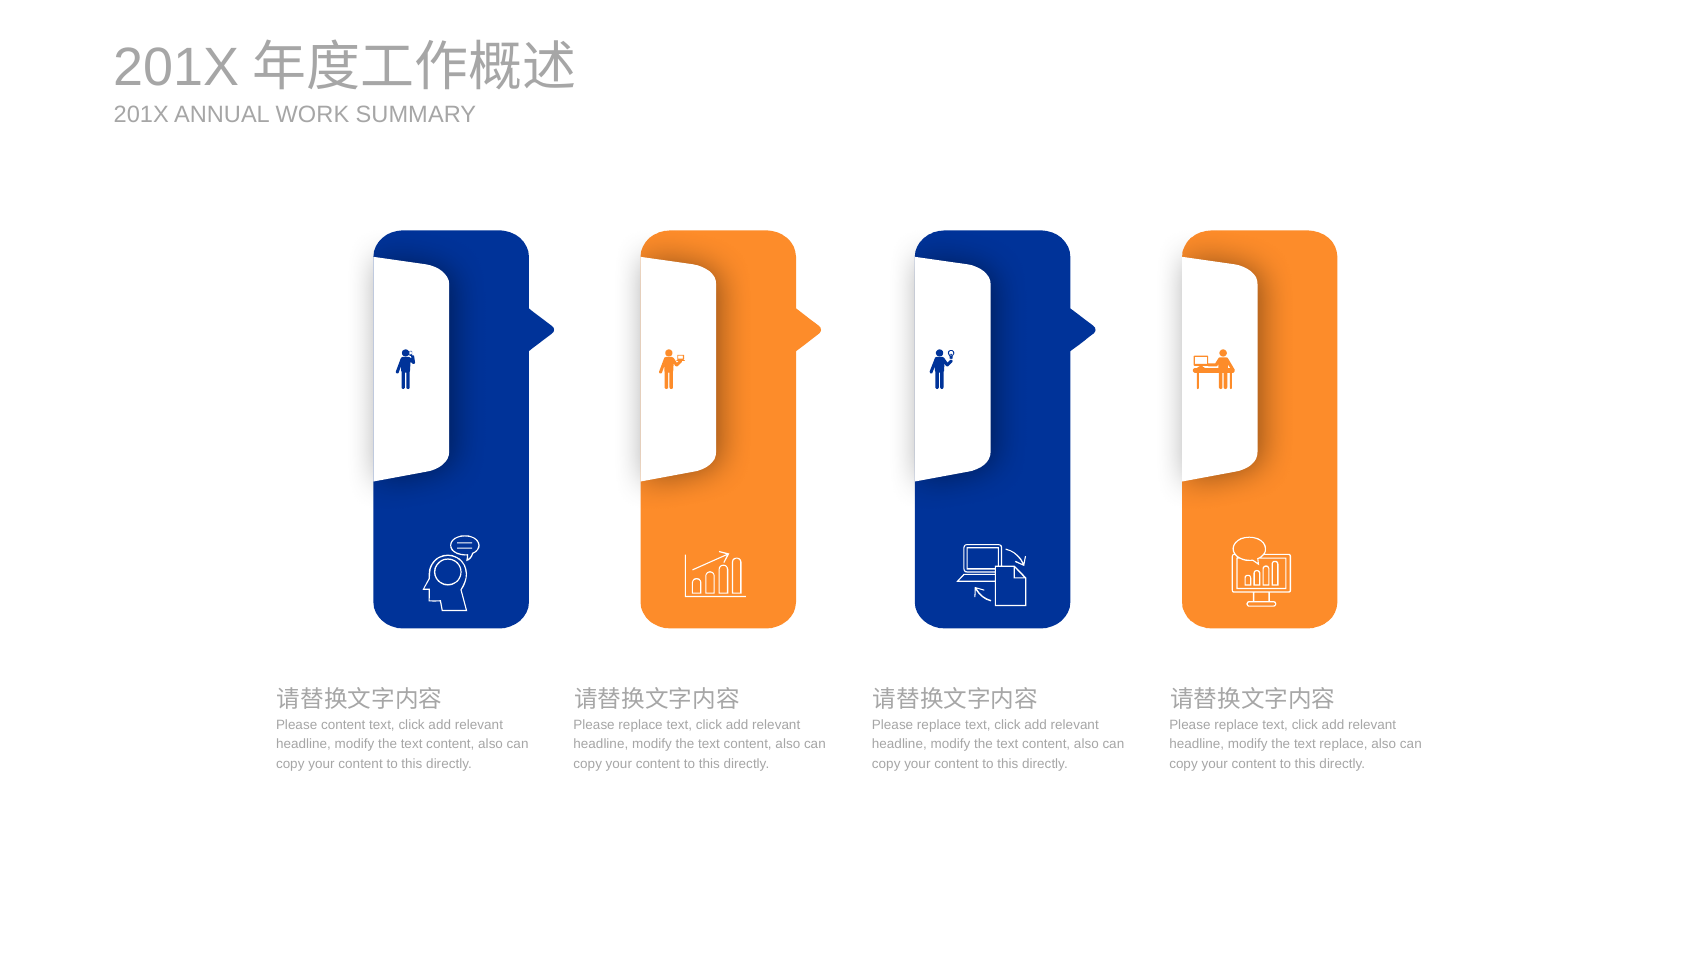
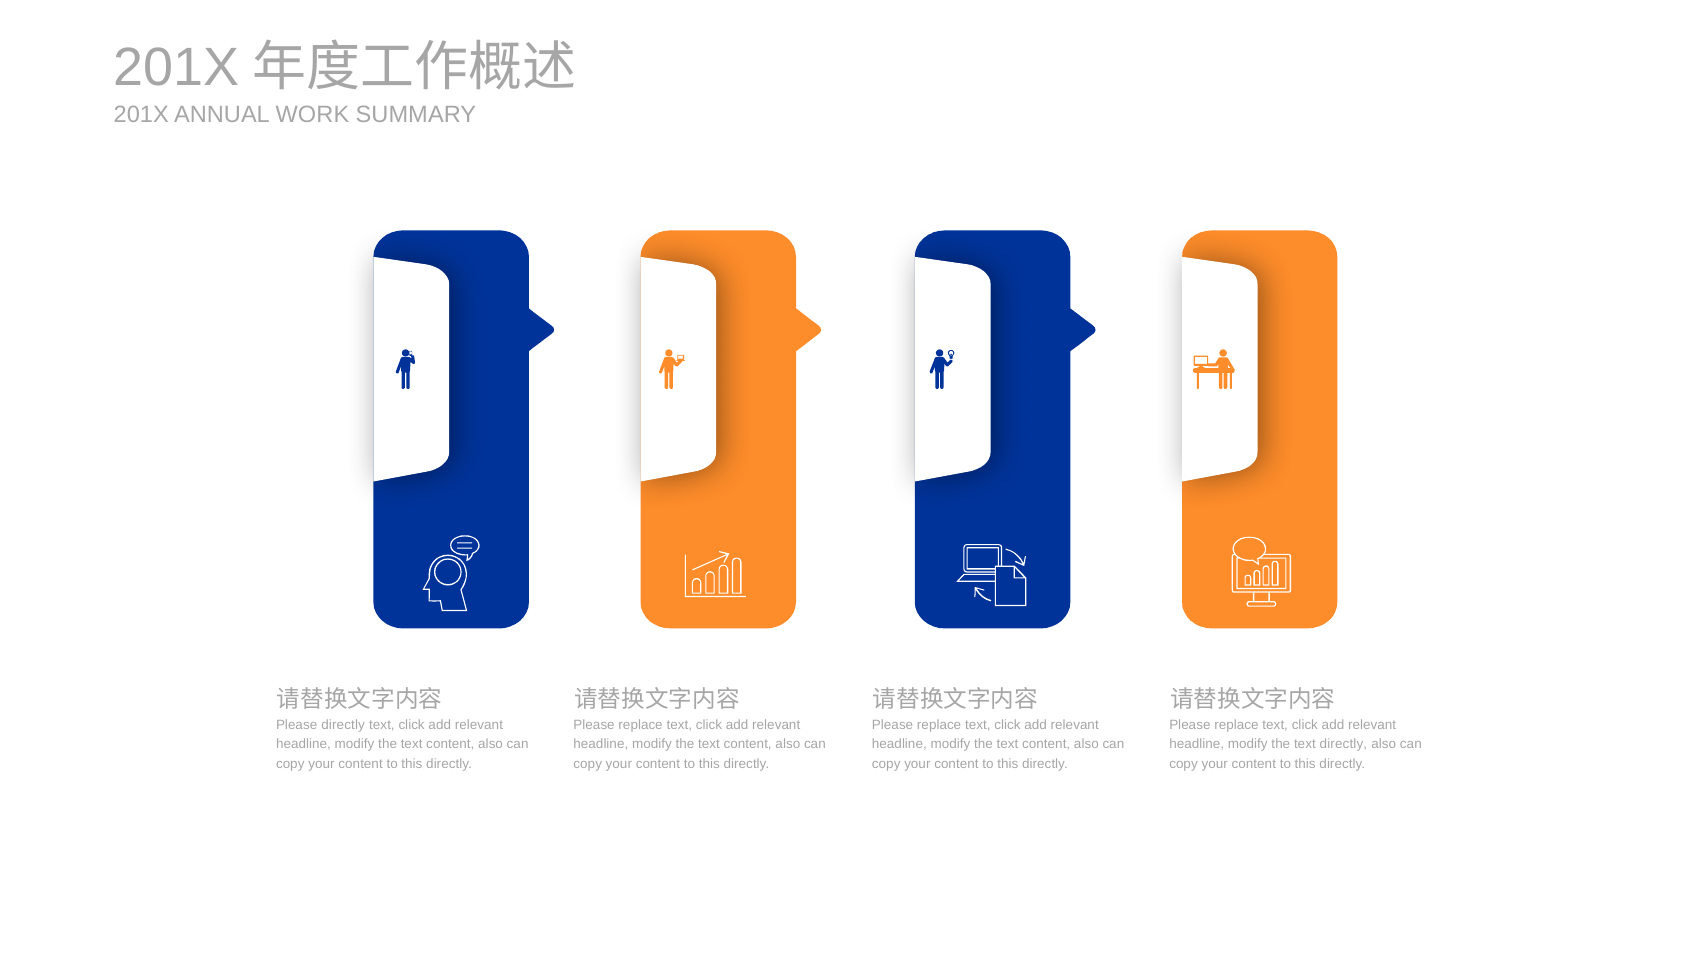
Please content: content -> directly
text replace: replace -> directly
